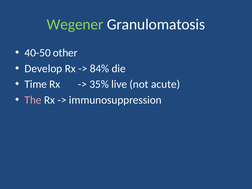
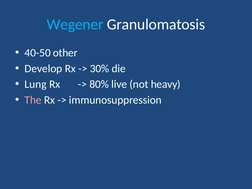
Wegener colour: light green -> light blue
84%: 84% -> 30%
Time: Time -> Lung
35%: 35% -> 80%
acute: acute -> heavy
